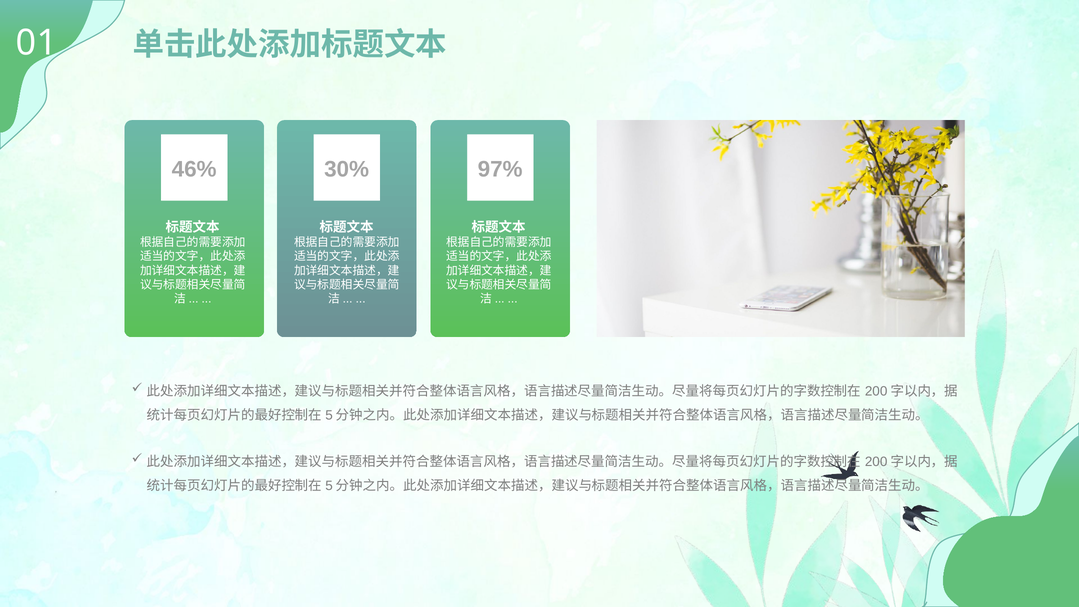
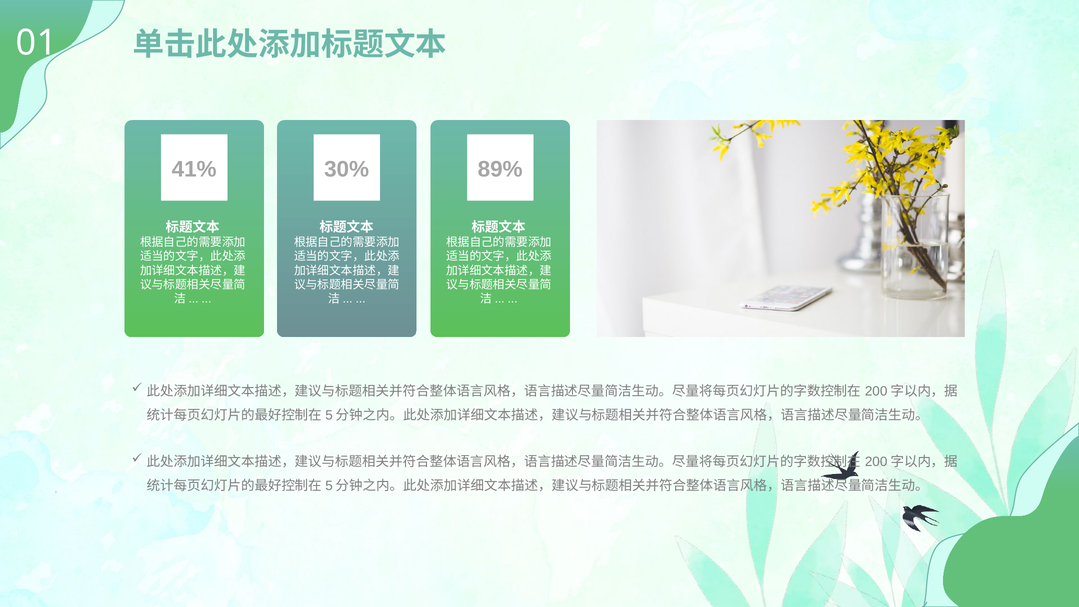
46%: 46% -> 41%
97%: 97% -> 89%
